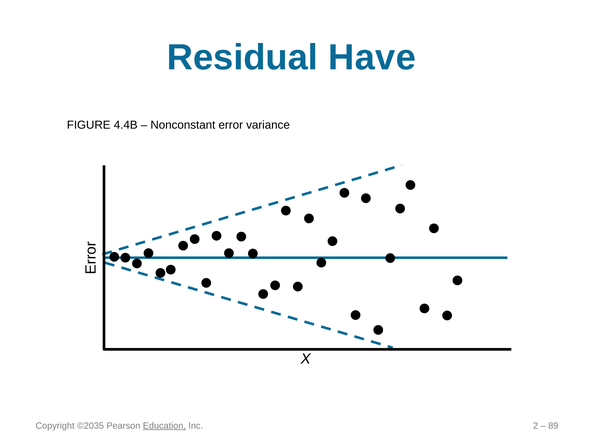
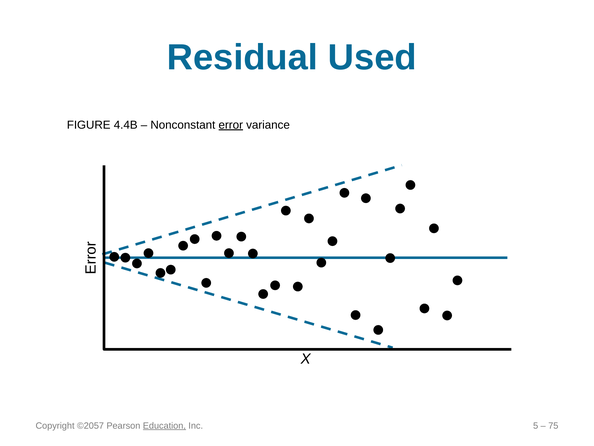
Have: Have -> Used
error underline: none -> present
©2035: ©2035 -> ©2057
2: 2 -> 5
89: 89 -> 75
